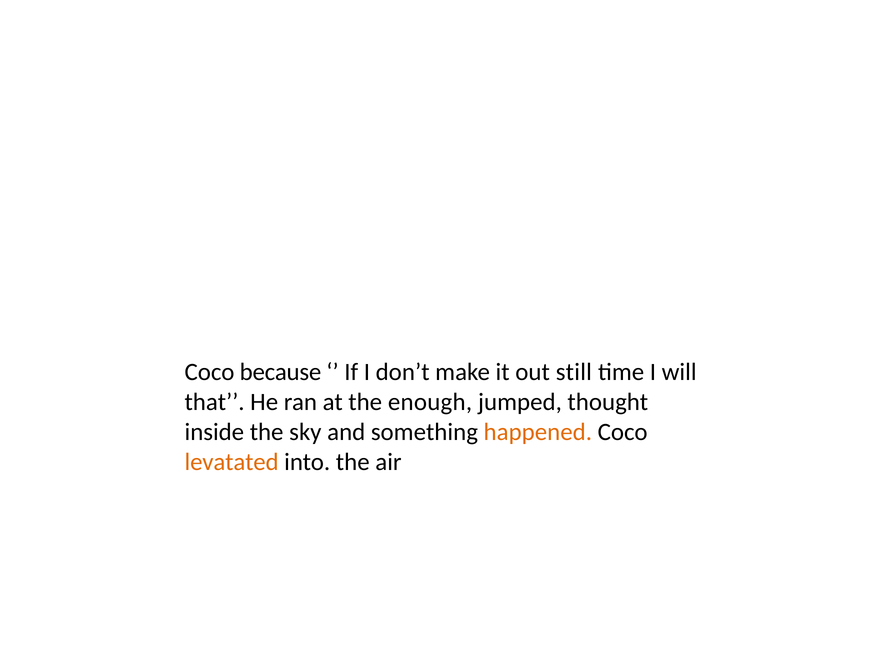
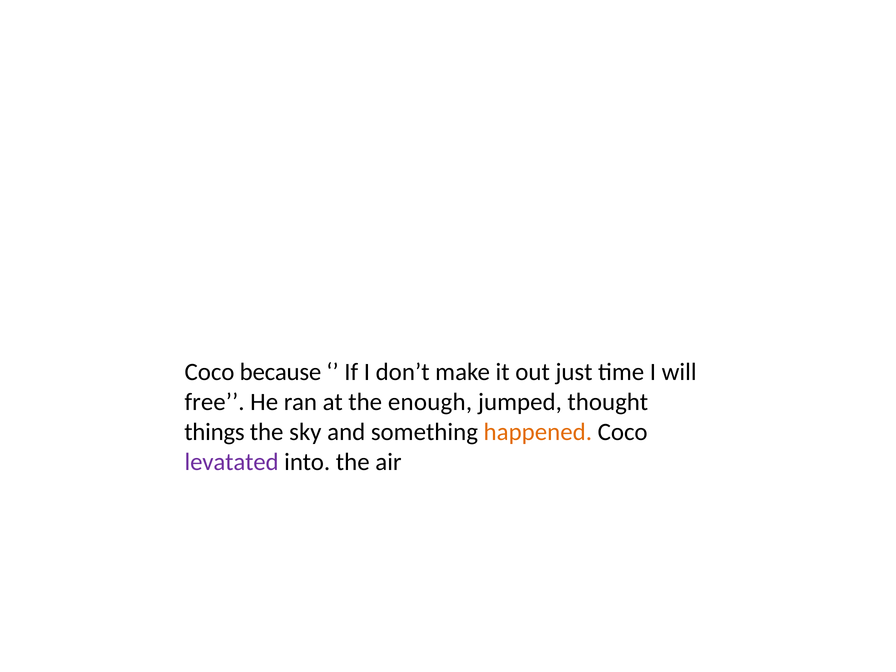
still: still -> just
that: that -> free
inside: inside -> things
levatated colour: orange -> purple
